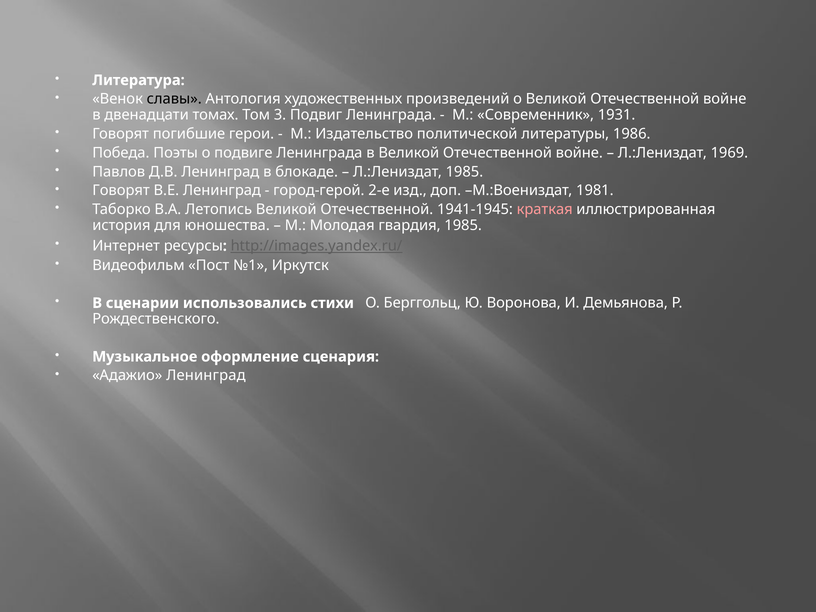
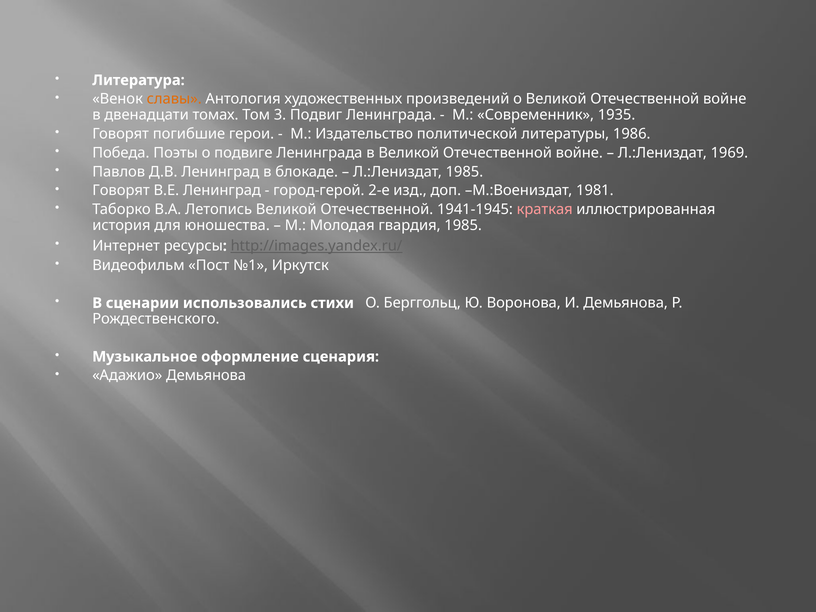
славы colour: black -> orange
1931: 1931 -> 1935
Адажио Ленинград: Ленинград -> Демьянова
